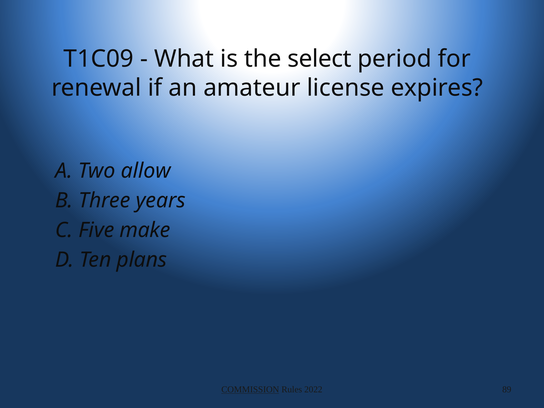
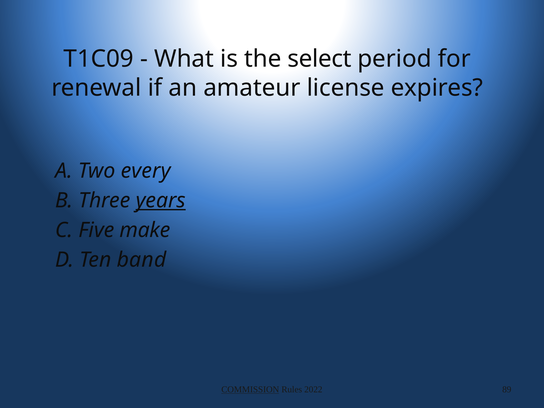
allow: allow -> every
years underline: none -> present
plans: plans -> band
